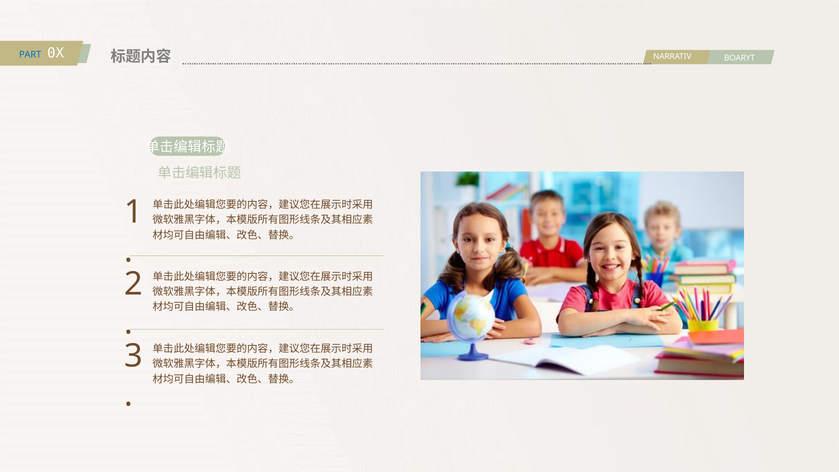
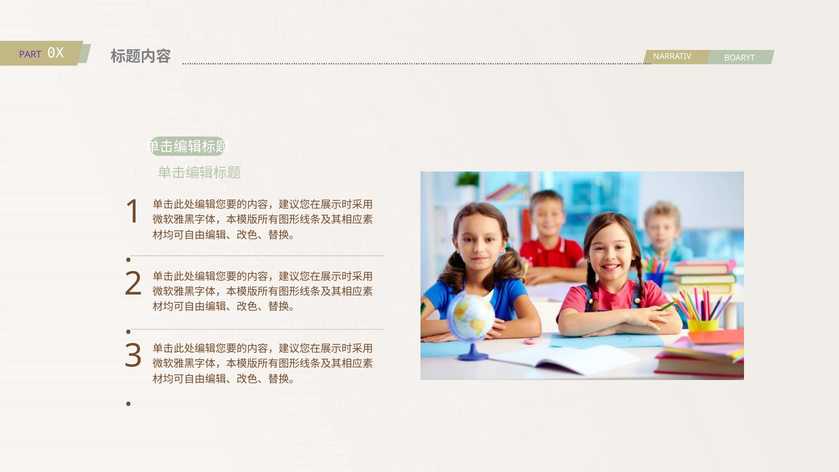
PART colour: blue -> purple
